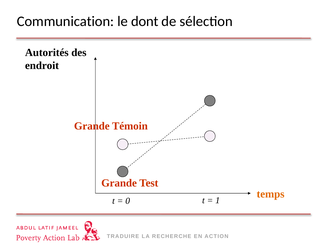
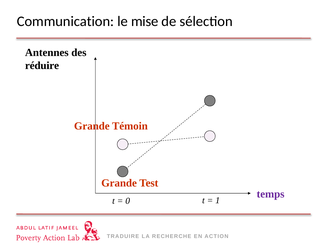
dont: dont -> mise
Autorités: Autorités -> Antennes
endroit: endroit -> réduire
temps colour: orange -> purple
